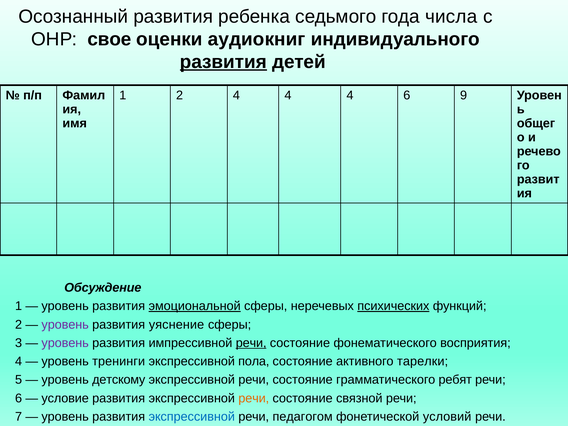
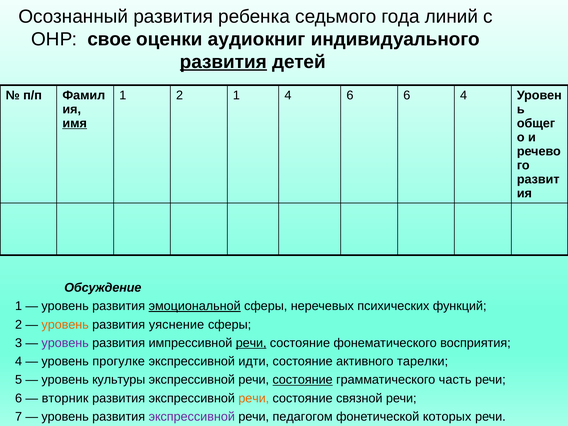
числа: числа -> линий
2 4: 4 -> 1
4 at (350, 95): 4 -> 6
6 9: 9 -> 4
имя underline: none -> present
психических underline: present -> none
уровень at (65, 325) colour: purple -> orange
тренинги: тренинги -> прогулке
пола: пола -> идти
детскому: детскому -> культуры
состояние at (303, 380) underline: none -> present
ребят: ребят -> часть
условие: условие -> вторник
экспрессивной at (192, 417) colour: blue -> purple
условий: условий -> которых
